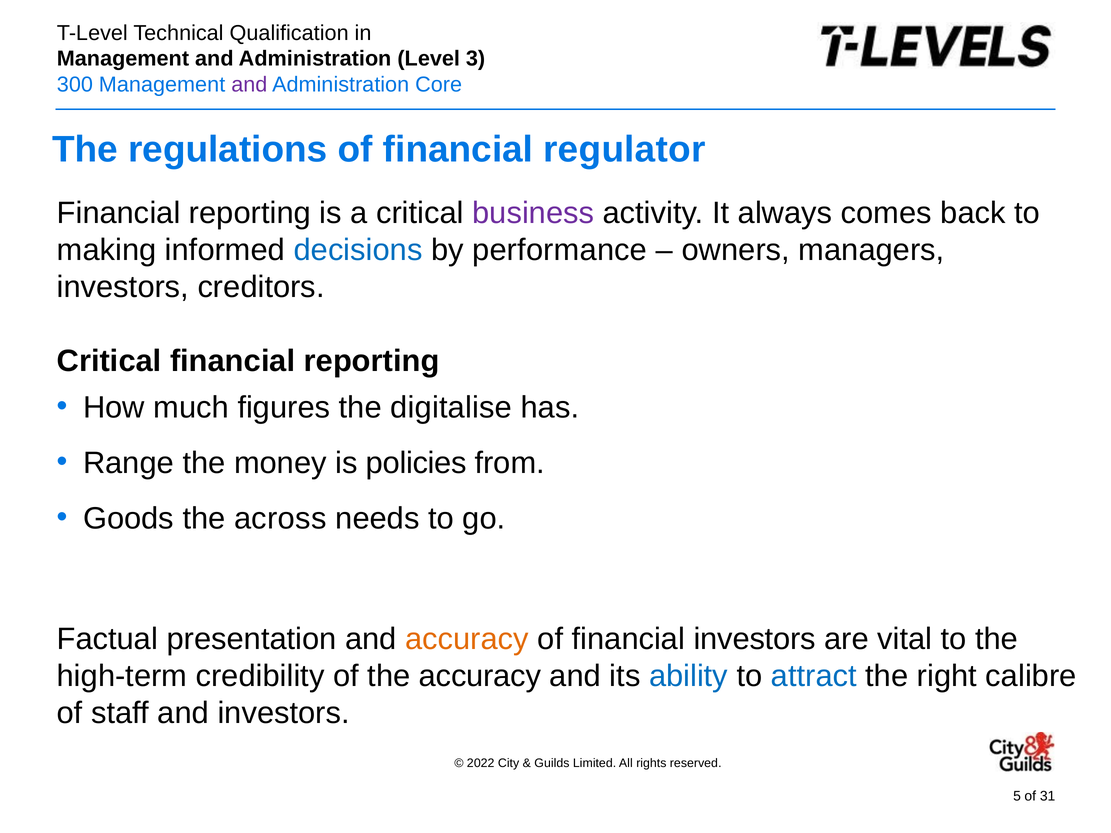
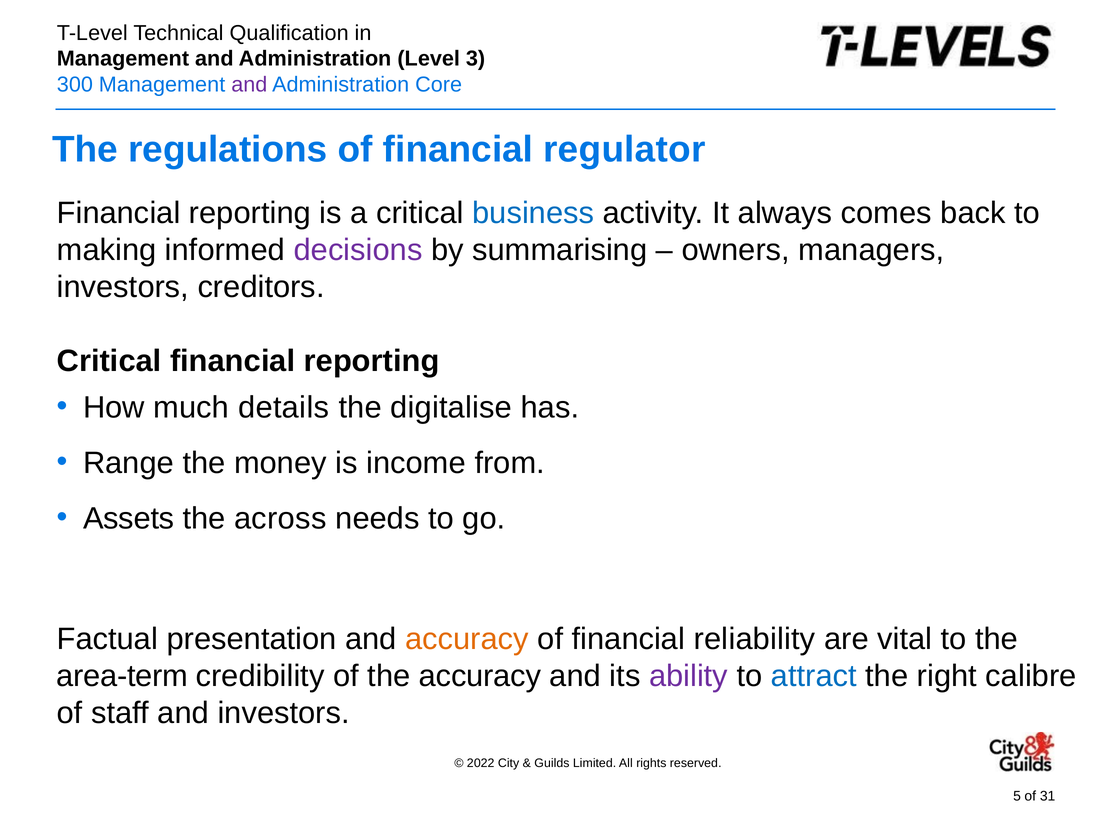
business colour: purple -> blue
decisions colour: blue -> purple
performance: performance -> summarising
figures: figures -> details
policies: policies -> income
Goods: Goods -> Assets
financial investors: investors -> reliability
high-term: high-term -> area-term
ability colour: blue -> purple
